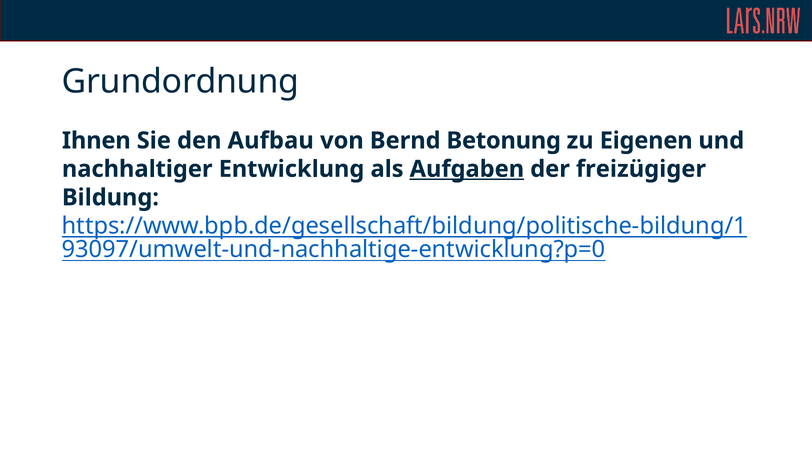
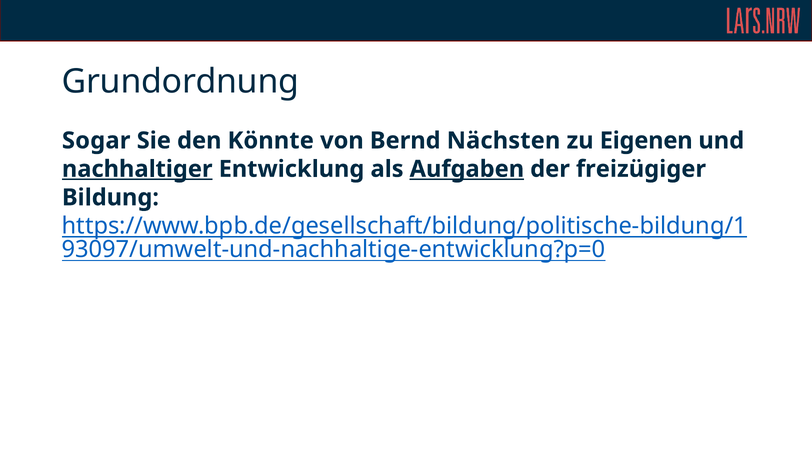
Ihnen: Ihnen -> Sogar
Aufbau: Aufbau -> Könnte
Betonung: Betonung -> Nächsten
nachhaltiger underline: none -> present
